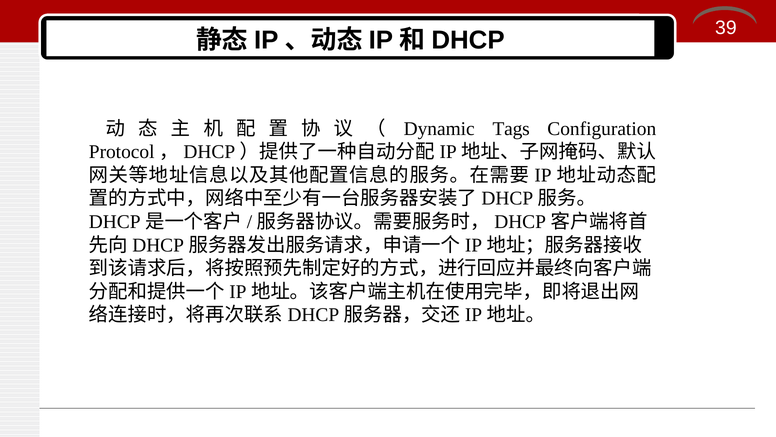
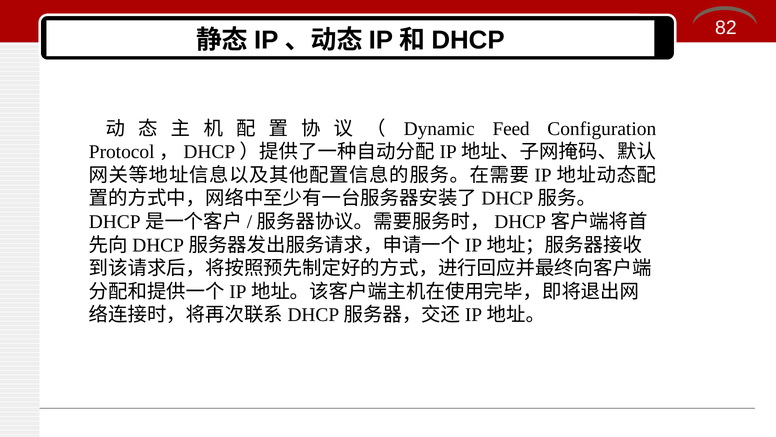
39: 39 -> 82
Tags: Tags -> Feed
